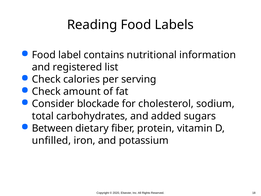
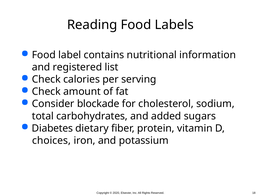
Between: Between -> Diabetes
unfilled: unfilled -> choices
